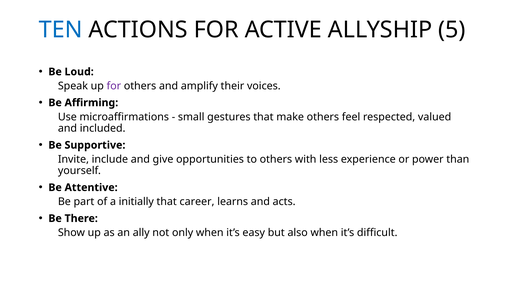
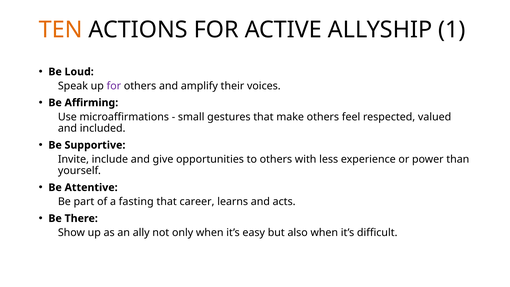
TEN colour: blue -> orange
5: 5 -> 1
initially: initially -> fasting
